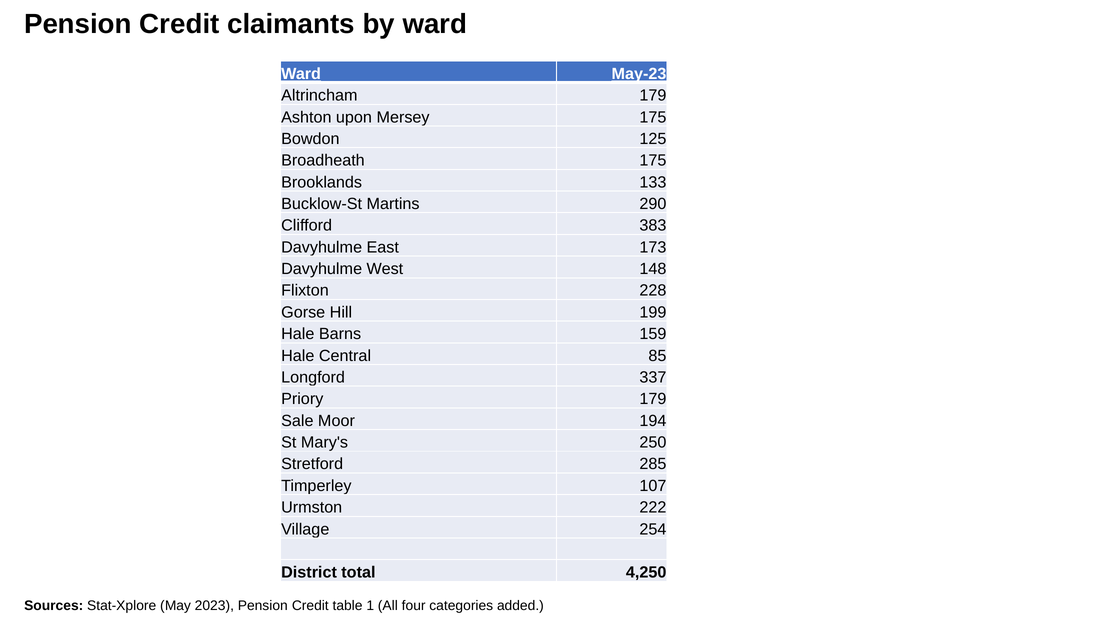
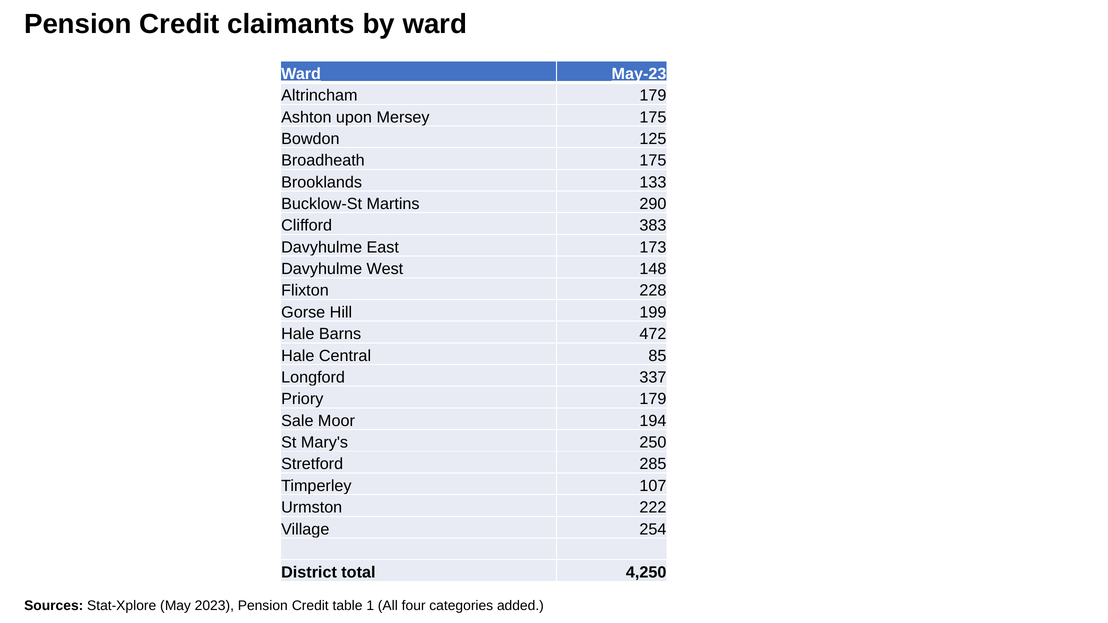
159: 159 -> 472
